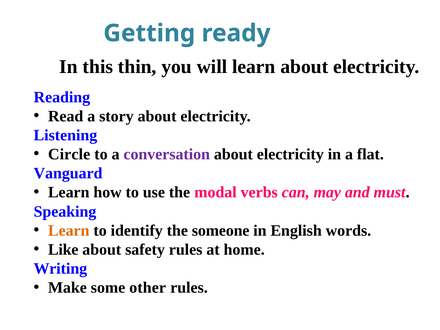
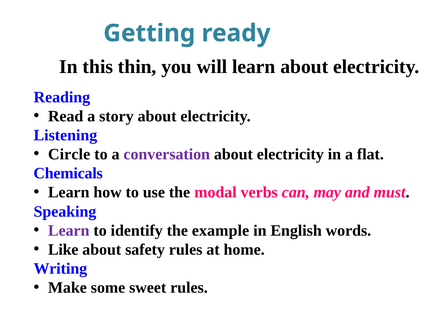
Vanguard: Vanguard -> Chemicals
Learn at (69, 231) colour: orange -> purple
someone: someone -> example
other: other -> sweet
